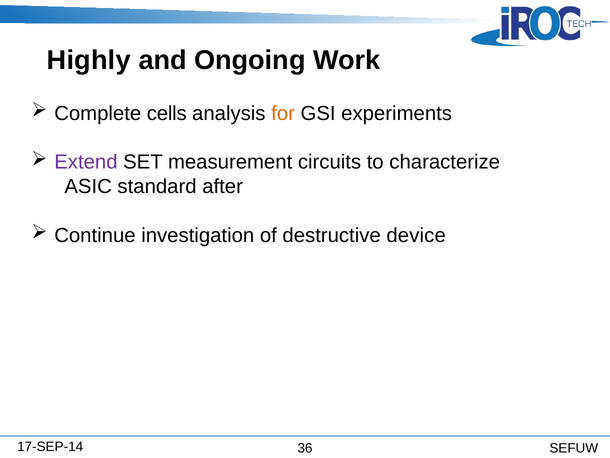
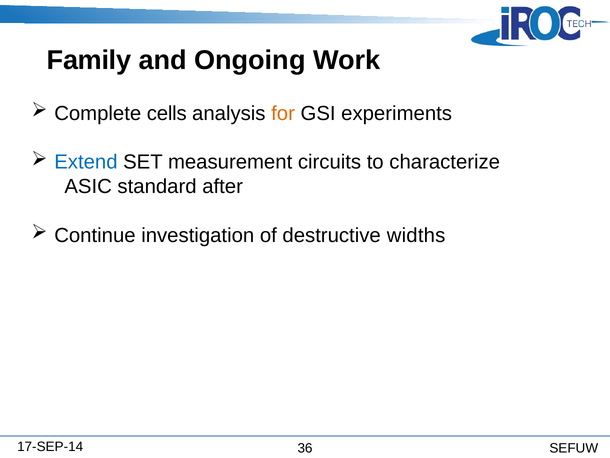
Highly: Highly -> Family
Extend colour: purple -> blue
device: device -> widths
